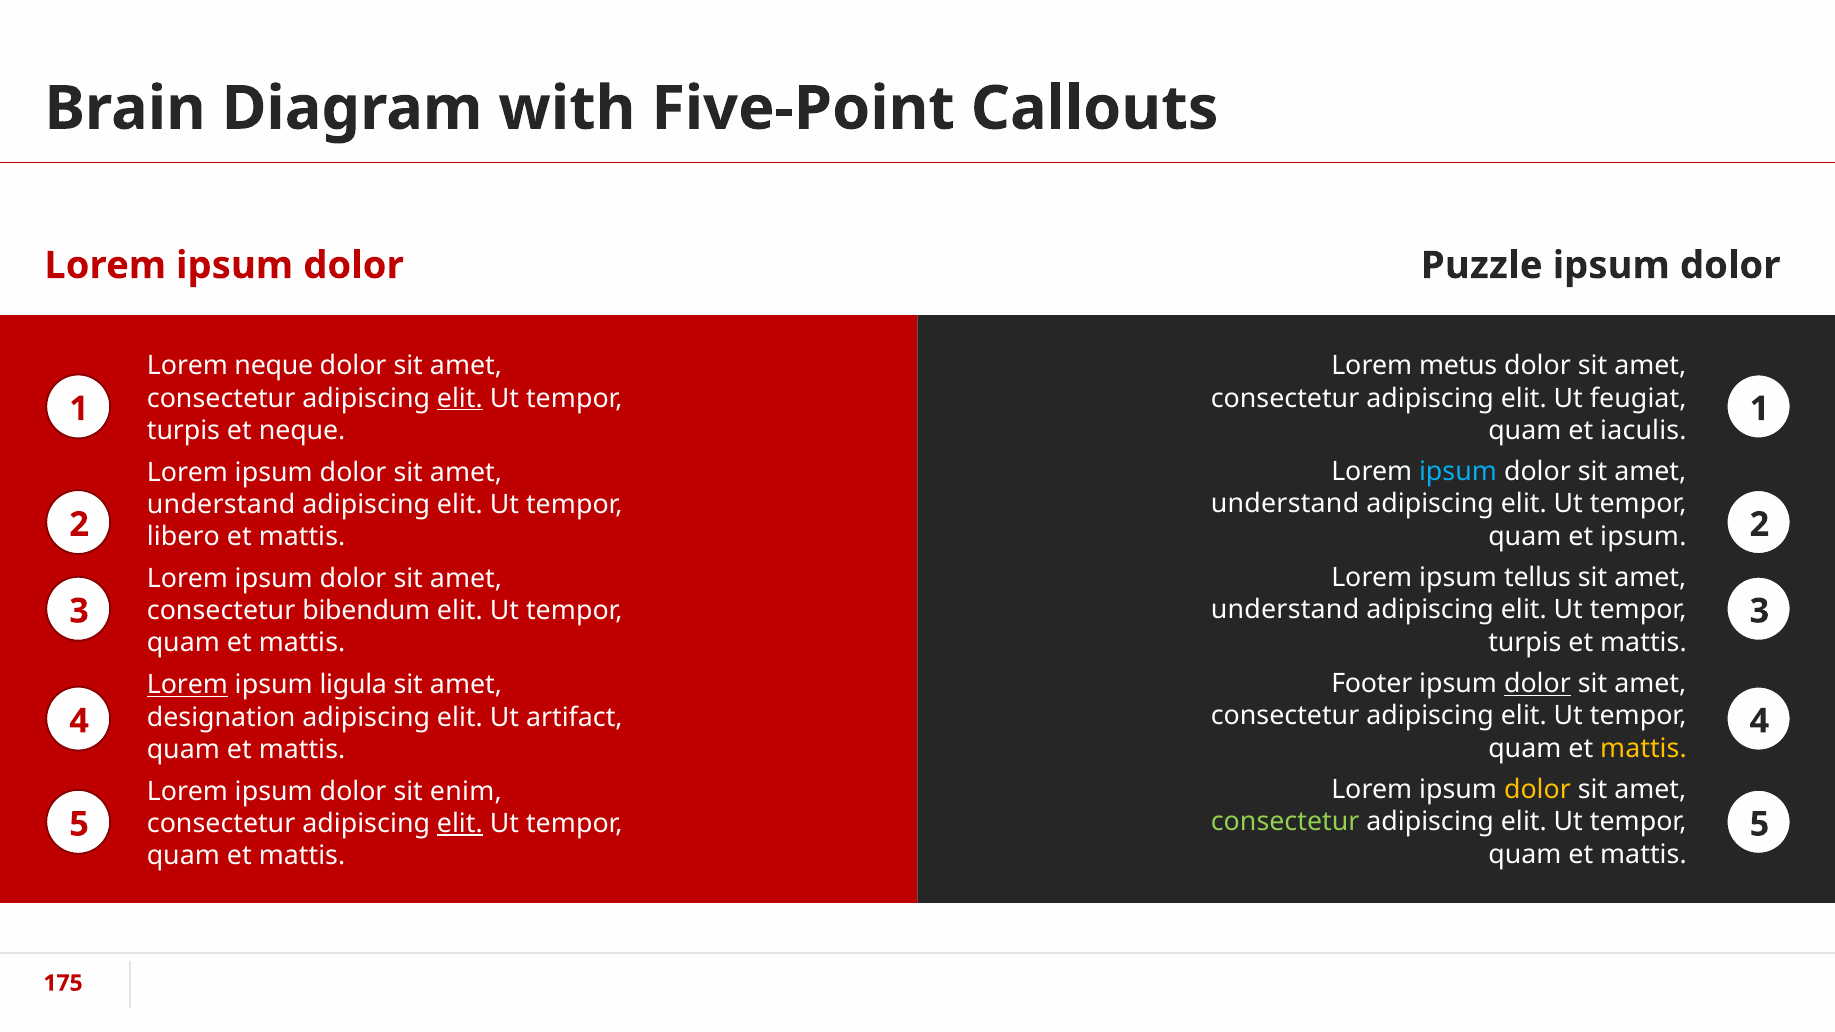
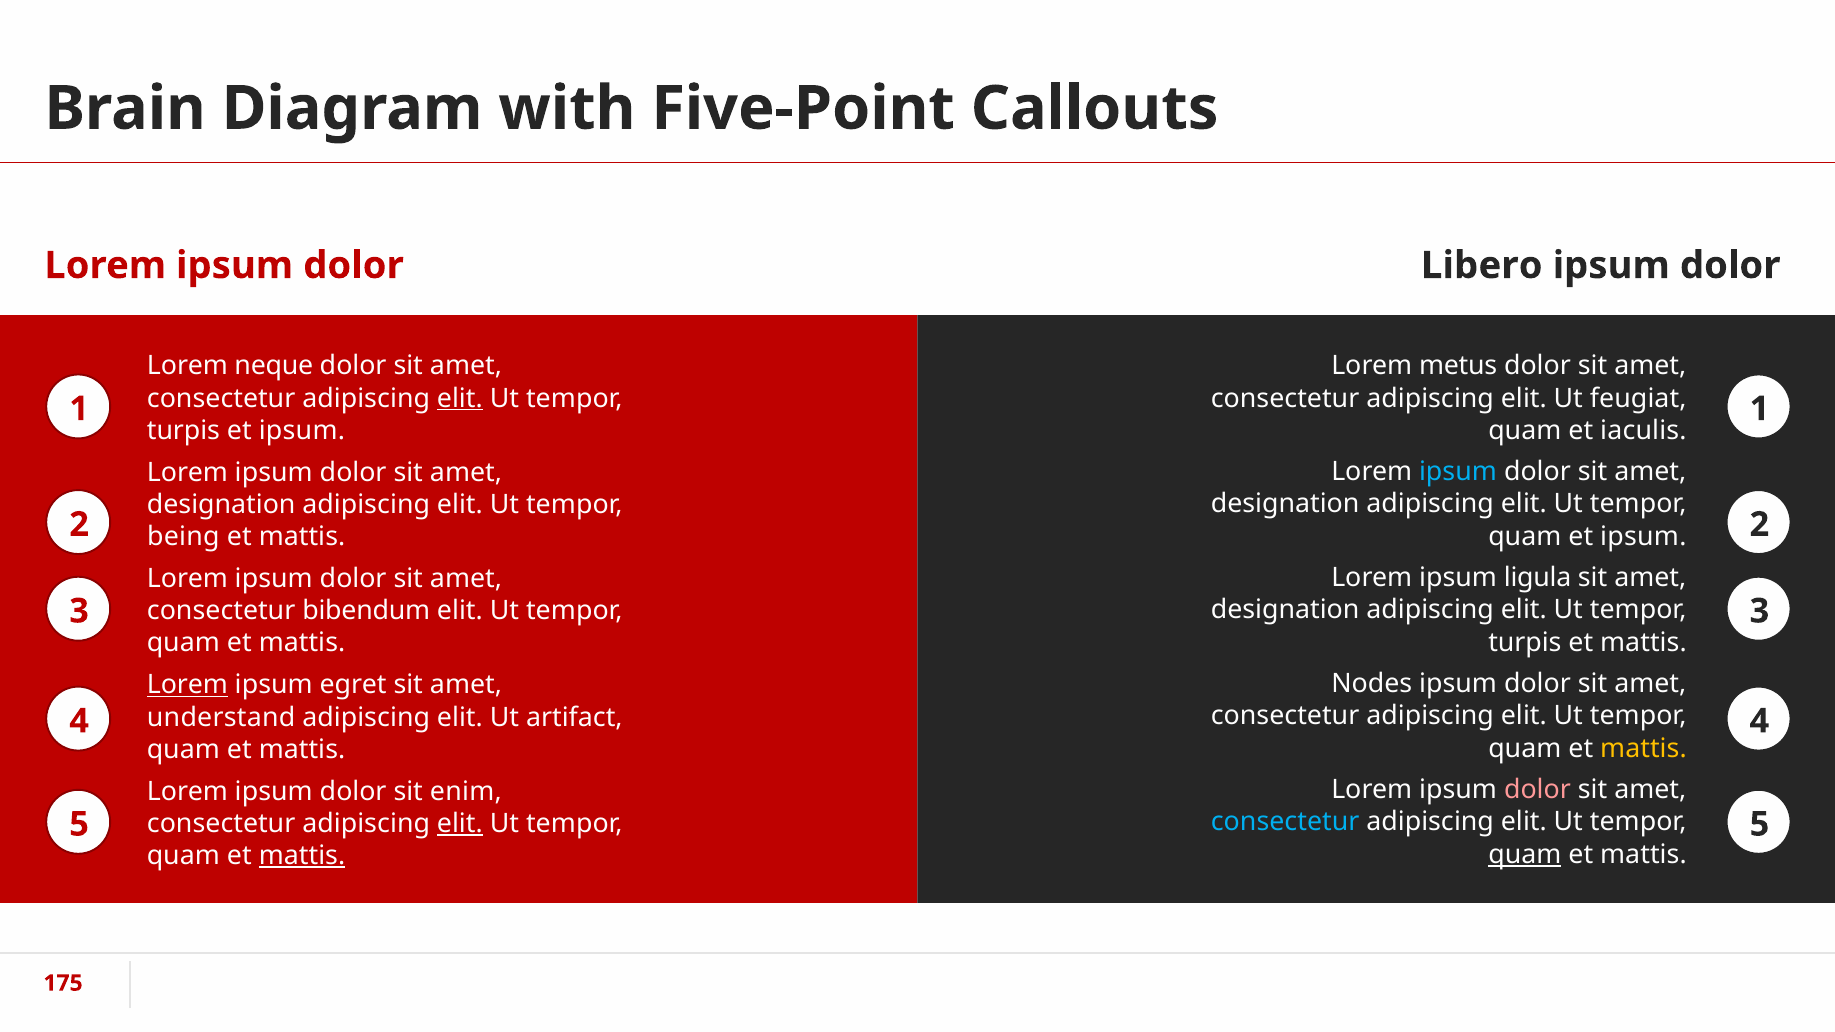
Puzzle: Puzzle -> Libero
neque at (302, 430): neque -> ipsum
understand at (1285, 504): understand -> designation
understand at (221, 505): understand -> designation
libero: libero -> being
tellus: tellus -> ligula
understand at (1285, 610): understand -> designation
Footer: Footer -> Nodes
dolor at (1537, 684) underline: present -> none
ligula: ligula -> egret
designation: designation -> understand
dolor at (1537, 790) colour: yellow -> pink
consectetur at (1285, 822) colour: light green -> light blue
quam at (1525, 854) underline: none -> present
mattis at (302, 856) underline: none -> present
